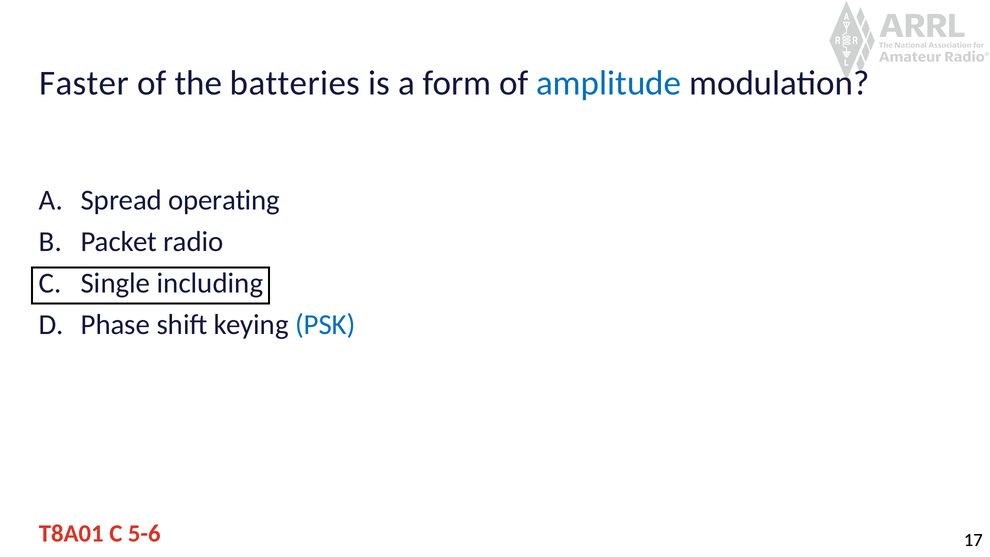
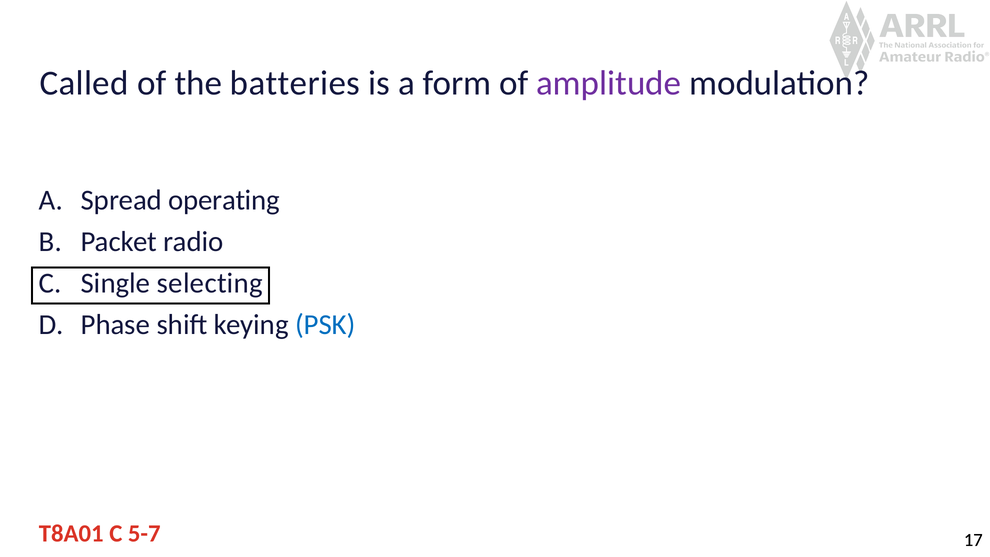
Faster: Faster -> Called
amplitude colour: blue -> purple
including: including -> selecting
5-6: 5-6 -> 5-7
